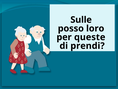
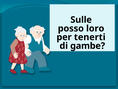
queste: queste -> tenerti
prendi: prendi -> gambe
